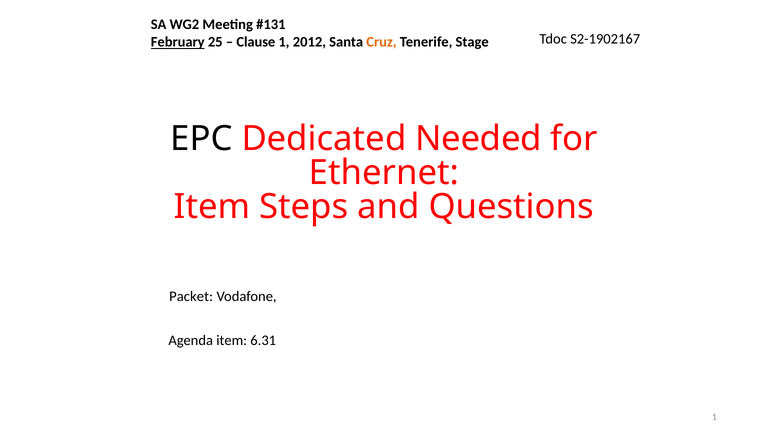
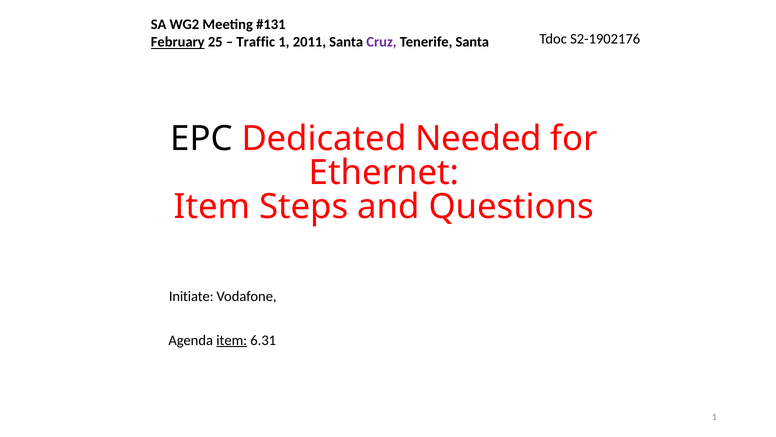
S2-1902167: S2-1902167 -> S2-1902176
Clause: Clause -> Traffic
2012: 2012 -> 2011
Cruz colour: orange -> purple
Tenerife Stage: Stage -> Santa
Packet: Packet -> Initiate
item at (232, 340) underline: none -> present
